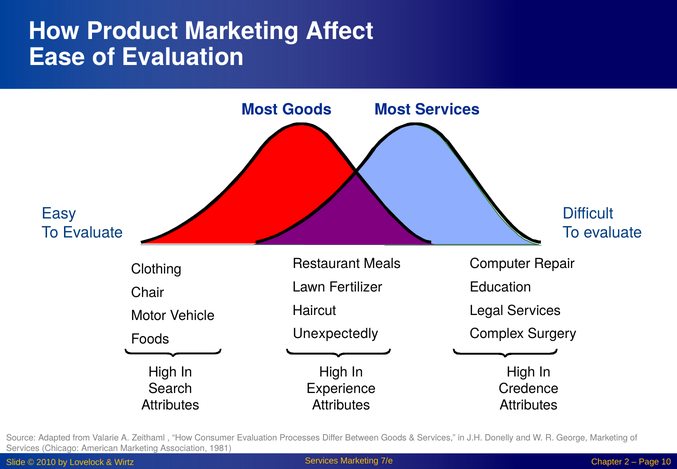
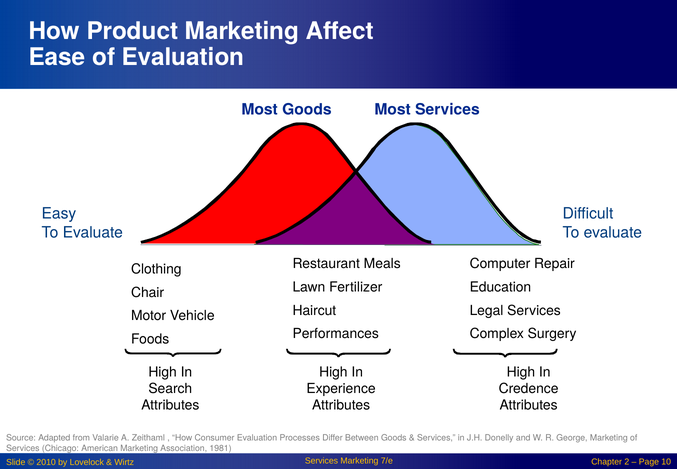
Unexpectedly: Unexpectedly -> Performances
